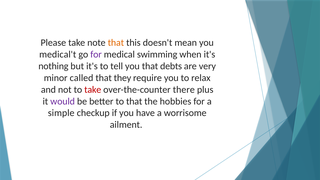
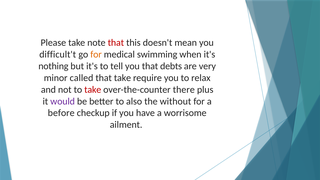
that at (116, 43) colour: orange -> red
medical't: medical't -> difficult't
for at (96, 54) colour: purple -> orange
that they: they -> take
to that: that -> also
hobbies: hobbies -> without
simple: simple -> before
